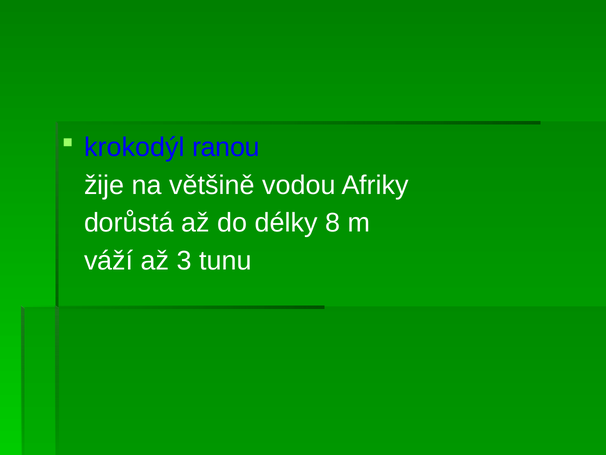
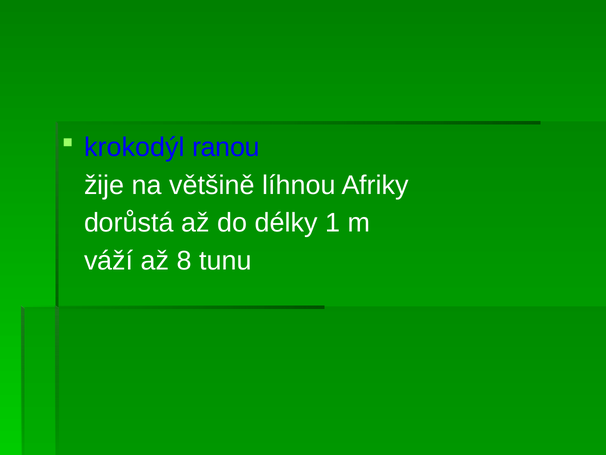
vodou: vodou -> líhnou
8: 8 -> 1
3: 3 -> 8
